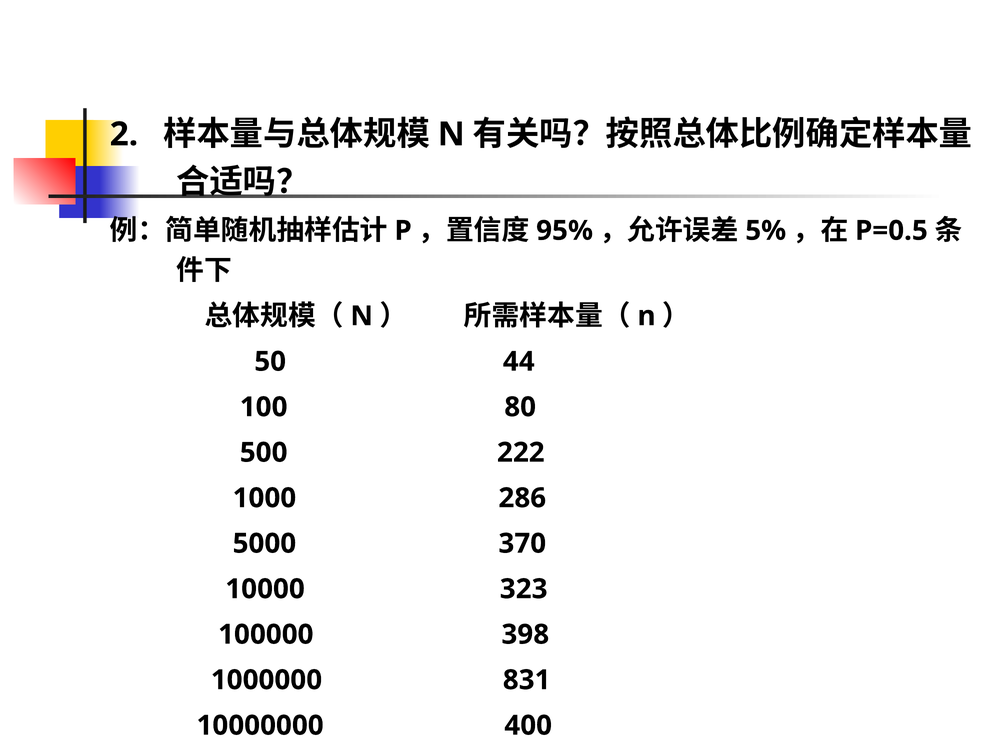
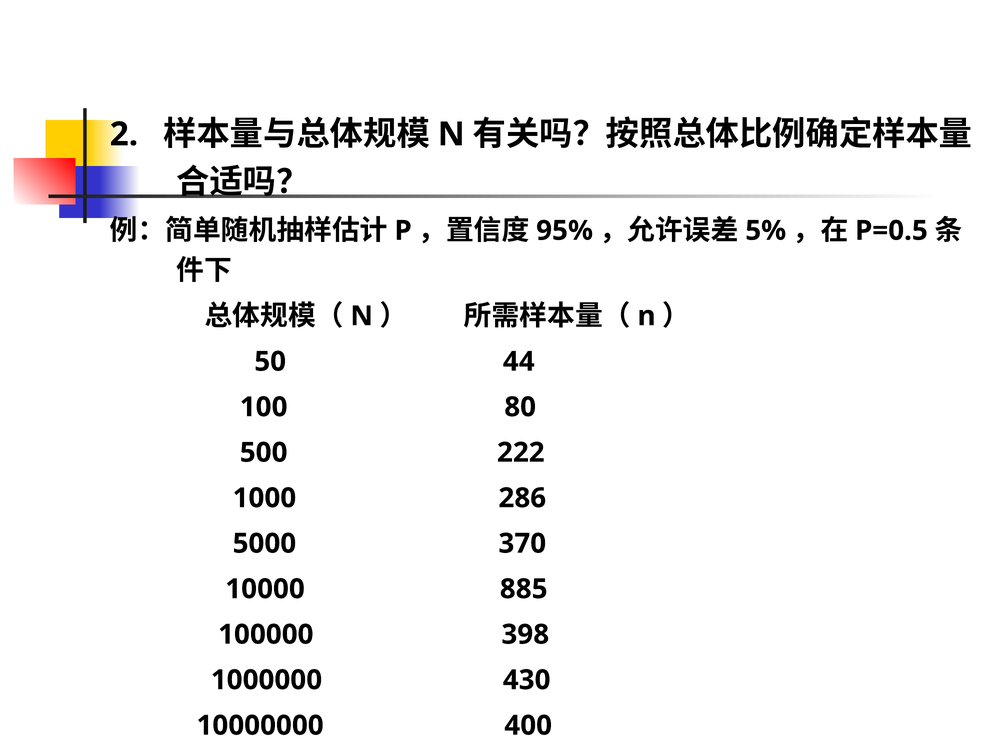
323: 323 -> 885
831: 831 -> 430
